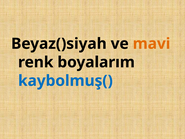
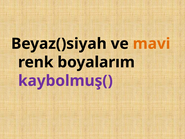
kaybolmuş( colour: blue -> purple
